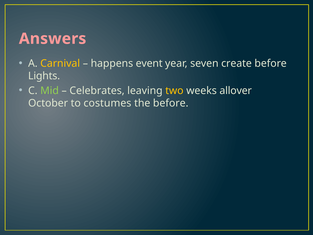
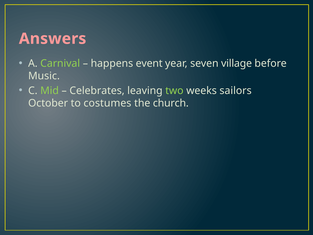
Carnival colour: yellow -> light green
create: create -> village
Lights: Lights -> Music
two colour: yellow -> light green
allover: allover -> sailors
the before: before -> church
